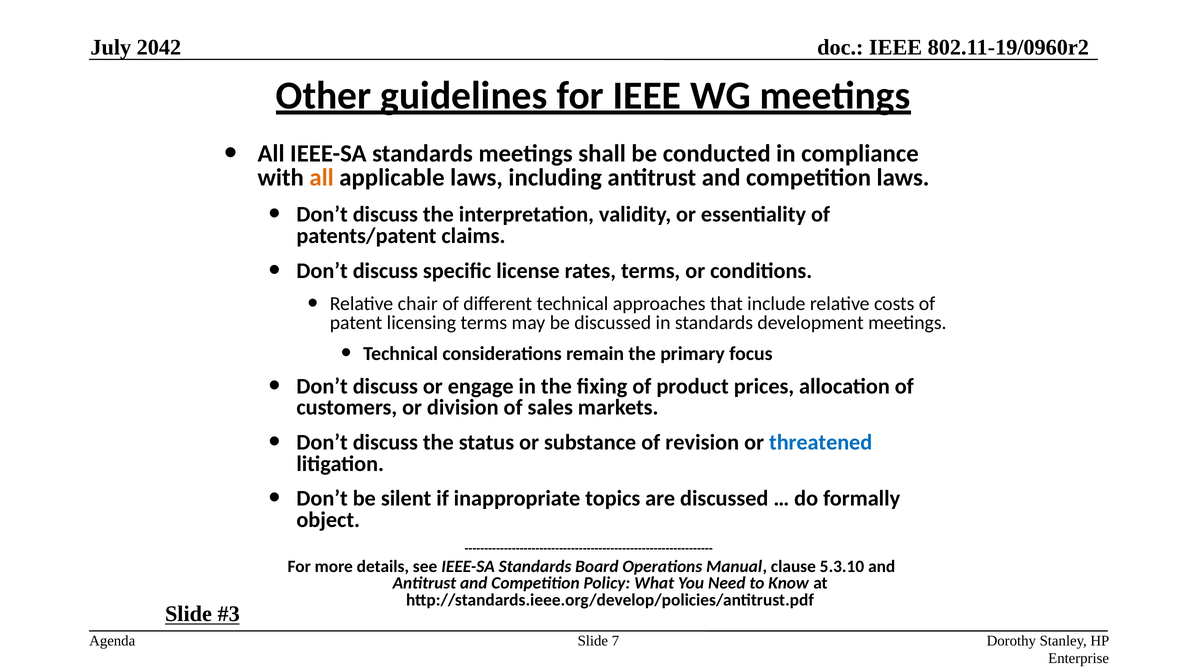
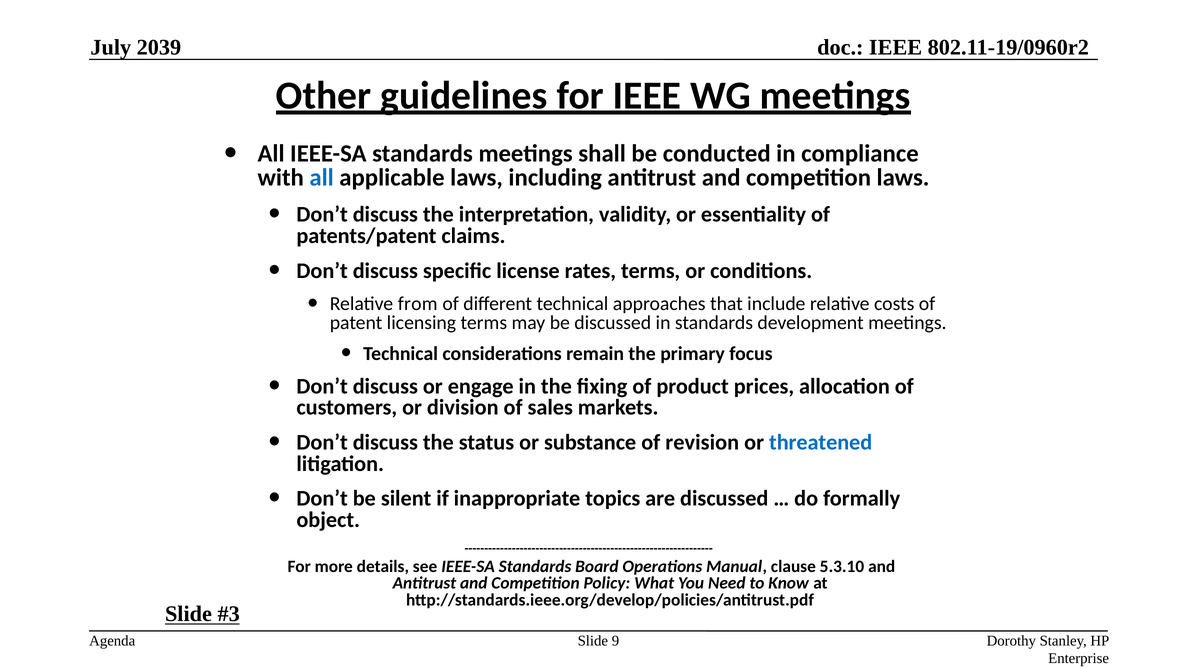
2042: 2042 -> 2039
all at (322, 177) colour: orange -> blue
chair: chair -> from
7: 7 -> 9
